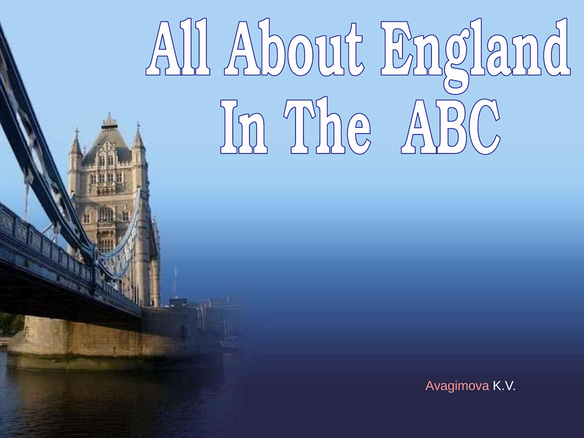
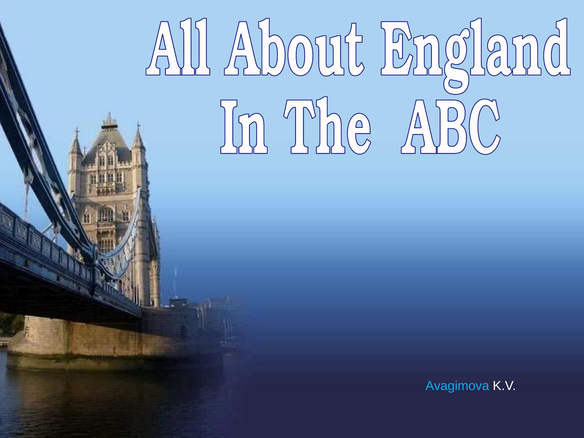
Avagimova colour: pink -> light blue
